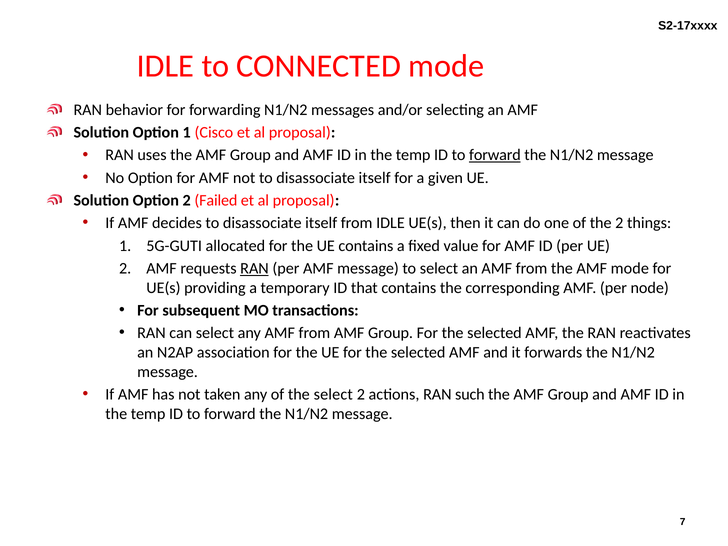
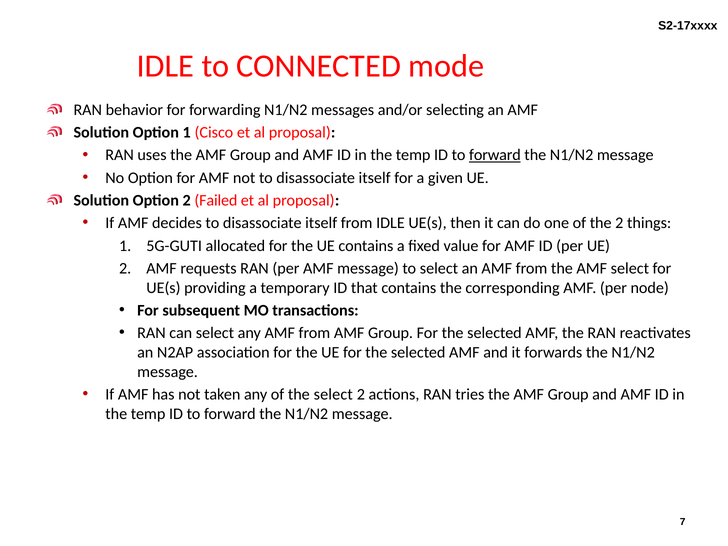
RAN at (255, 268) underline: present -> none
AMF mode: mode -> select
such: such -> tries
